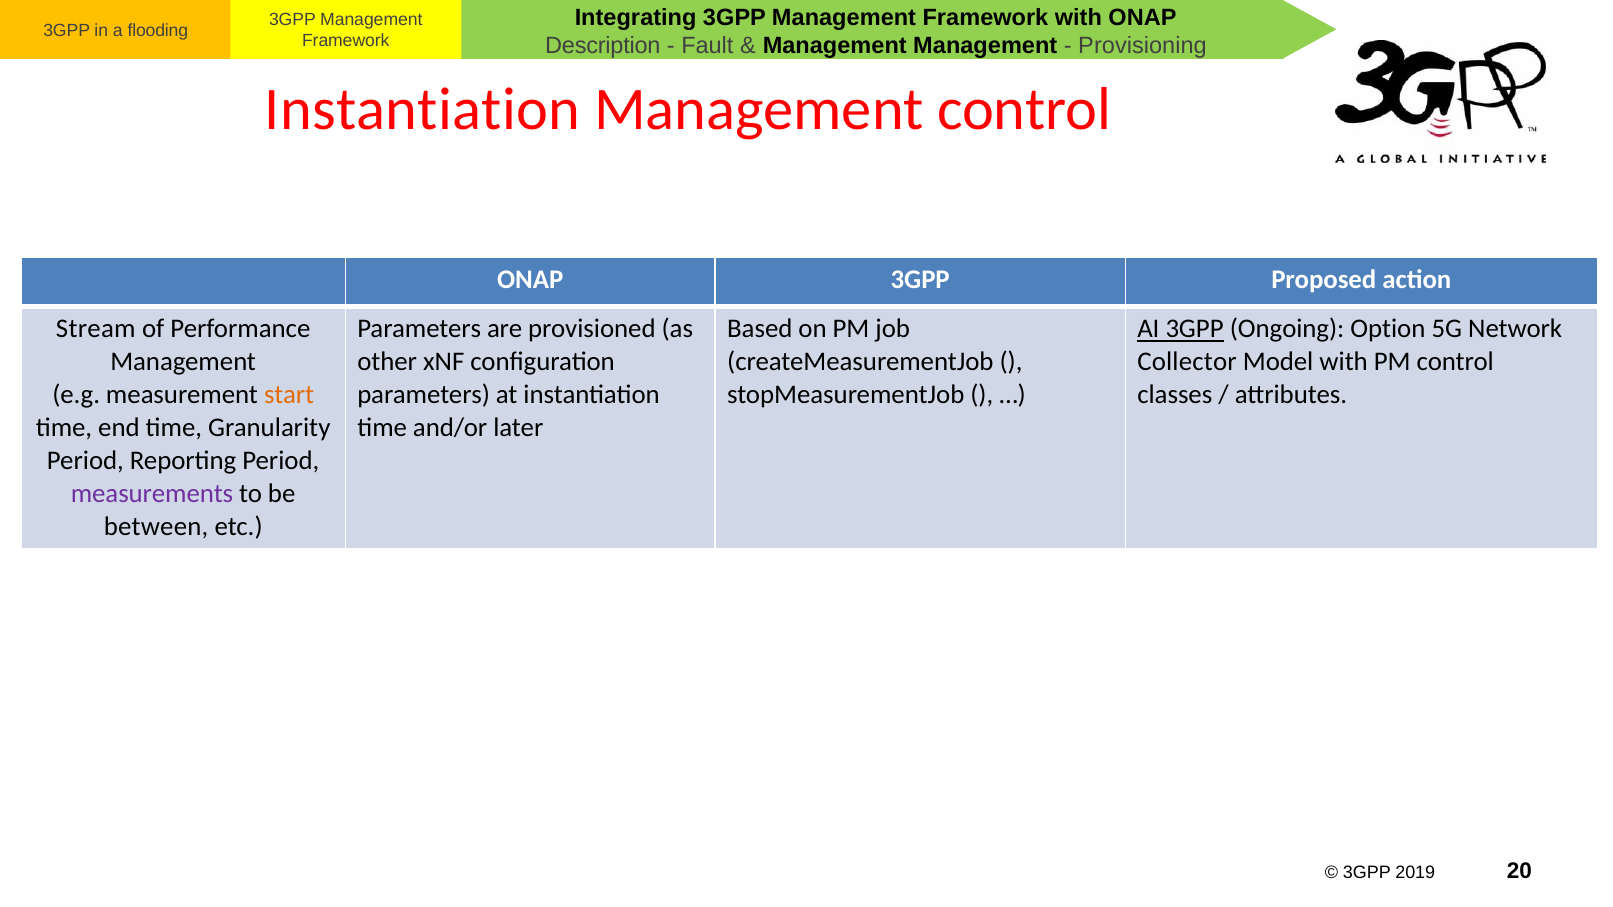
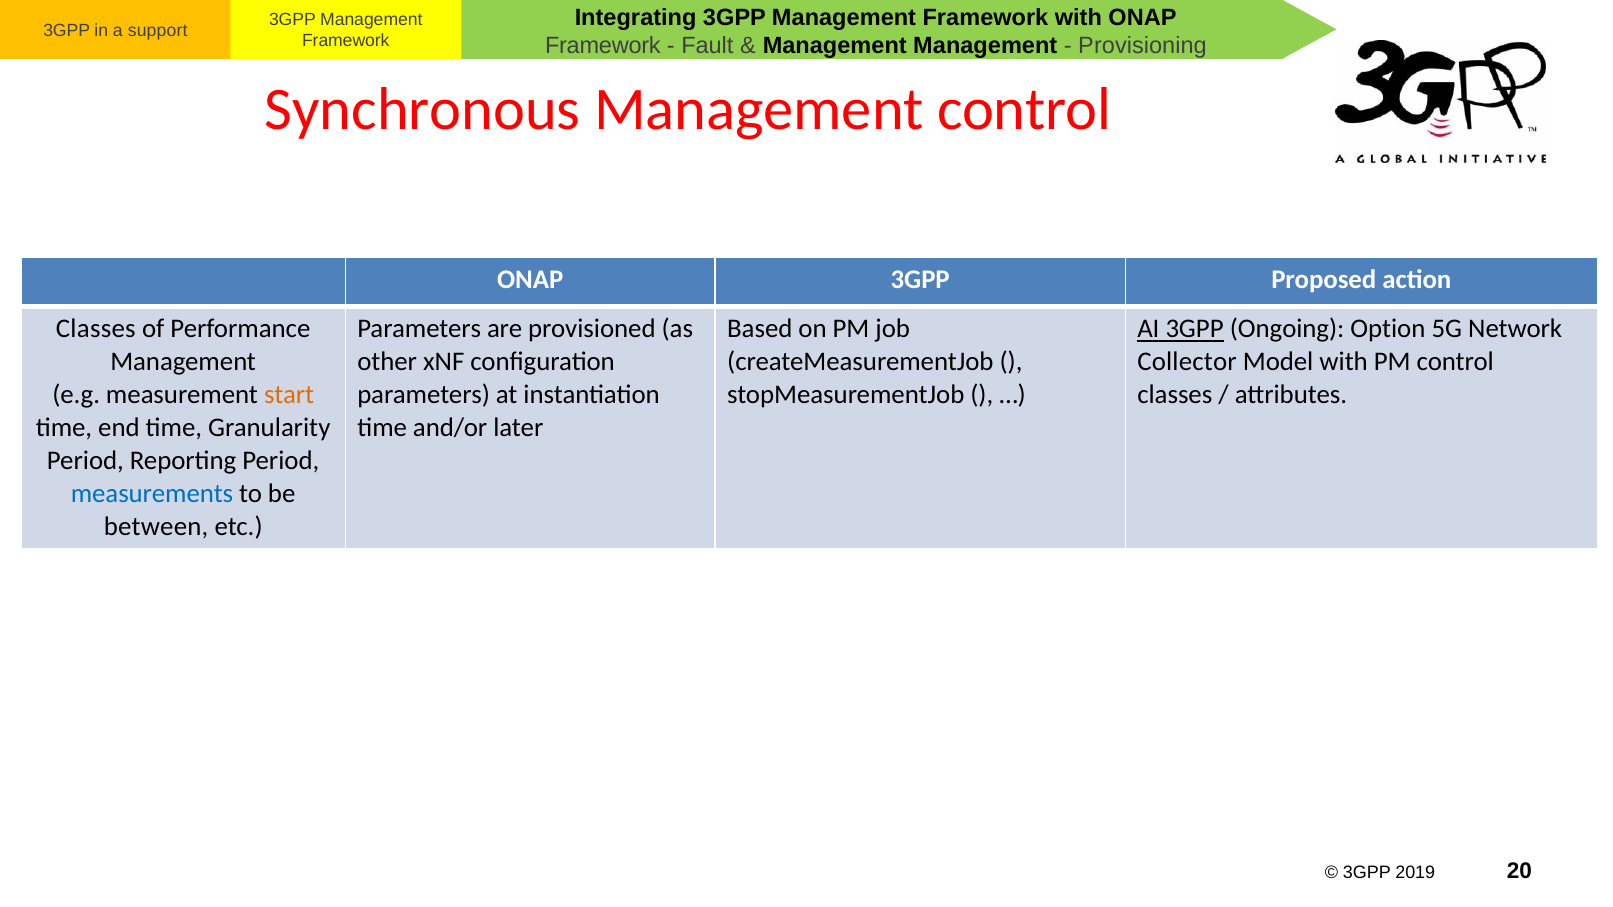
flooding: flooding -> support
Description at (603, 46): Description -> Framework
Instantiation at (423, 110): Instantiation -> Synchronous
Stream at (96, 329): Stream -> Classes
measurements colour: purple -> blue
